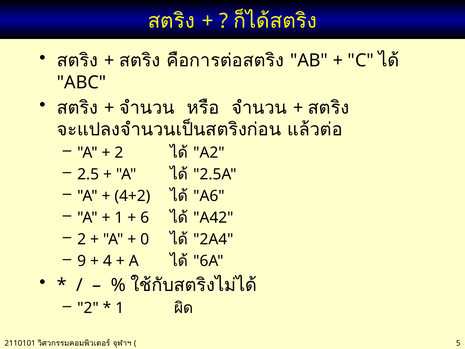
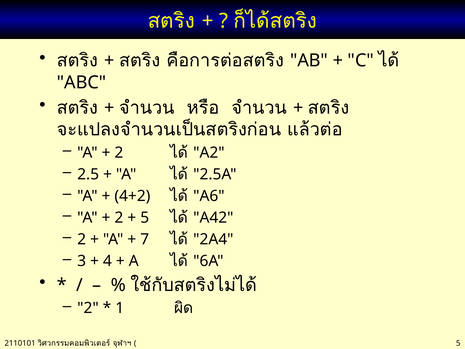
1 at (119, 218): 1 -> 2
6 at (145, 218): 6 -> 5
0: 0 -> 7
9: 9 -> 3
